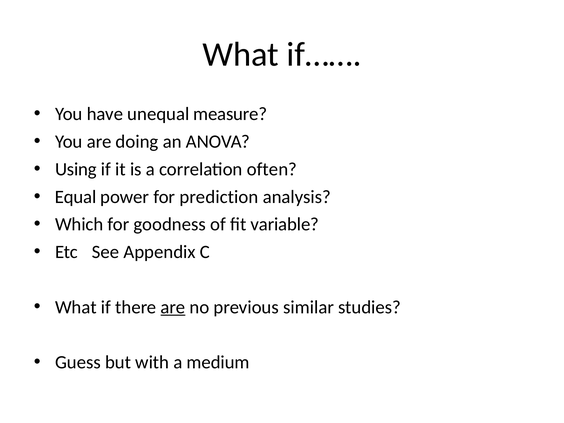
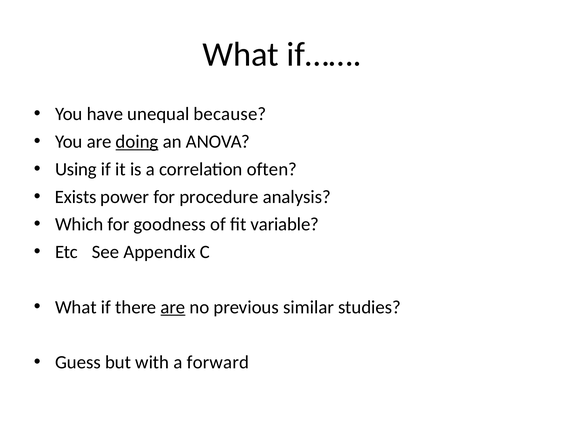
measure: measure -> because
doing underline: none -> present
Equal: Equal -> Exists
prediction: prediction -> procedure
medium: medium -> forward
